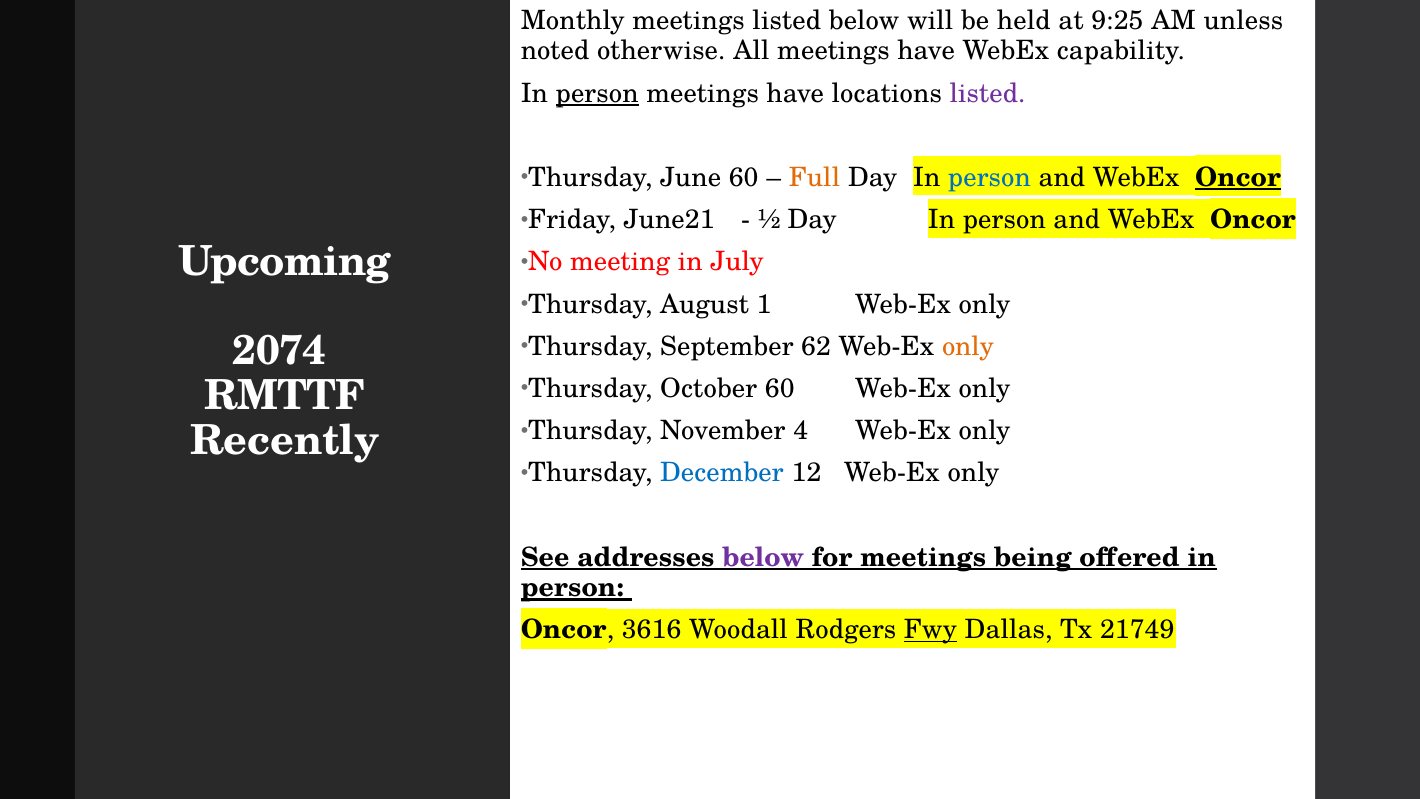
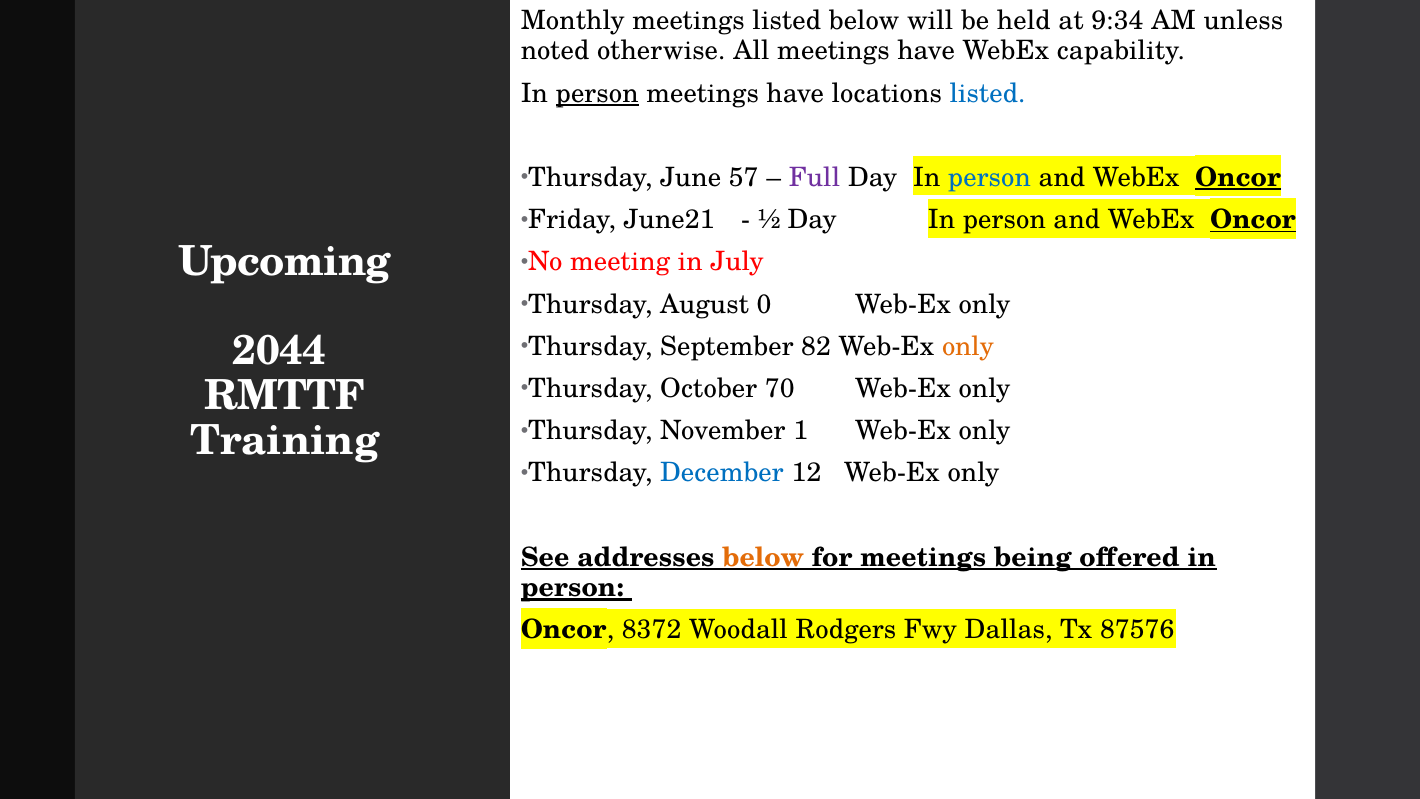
9:25: 9:25 -> 9:34
listed at (988, 93) colour: purple -> blue
June 60: 60 -> 57
Full colour: orange -> purple
Oncor at (1253, 220) underline: none -> present
1: 1 -> 0
62: 62 -> 82
2074: 2074 -> 2044
October 60: 60 -> 70
4: 4 -> 1
Recently: Recently -> Training
below at (763, 557) colour: purple -> orange
3616: 3616 -> 8372
Fwy underline: present -> none
21749: 21749 -> 87576
